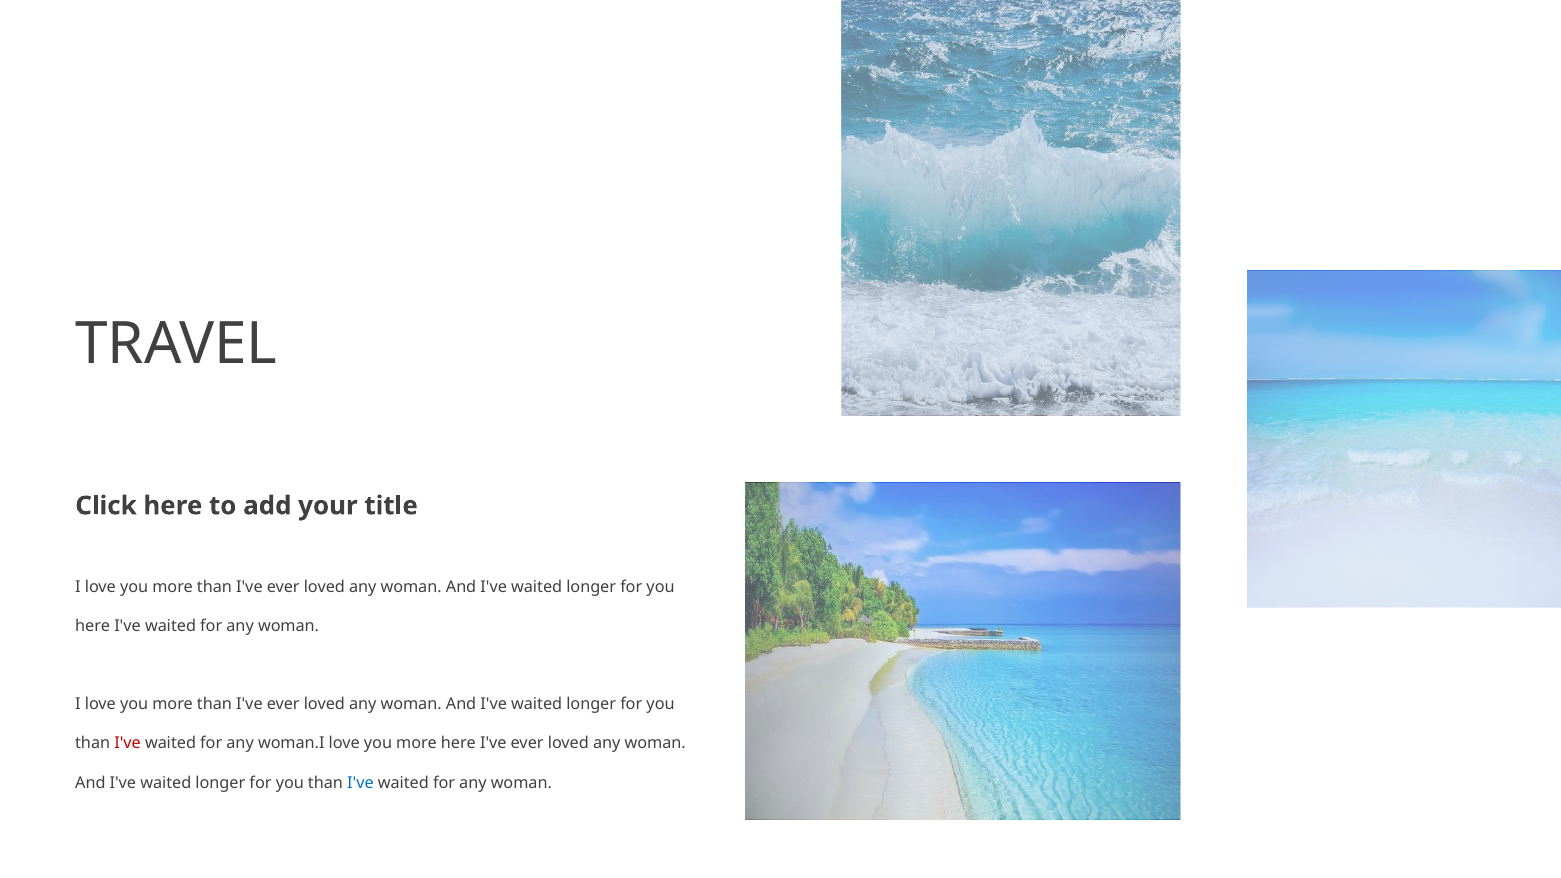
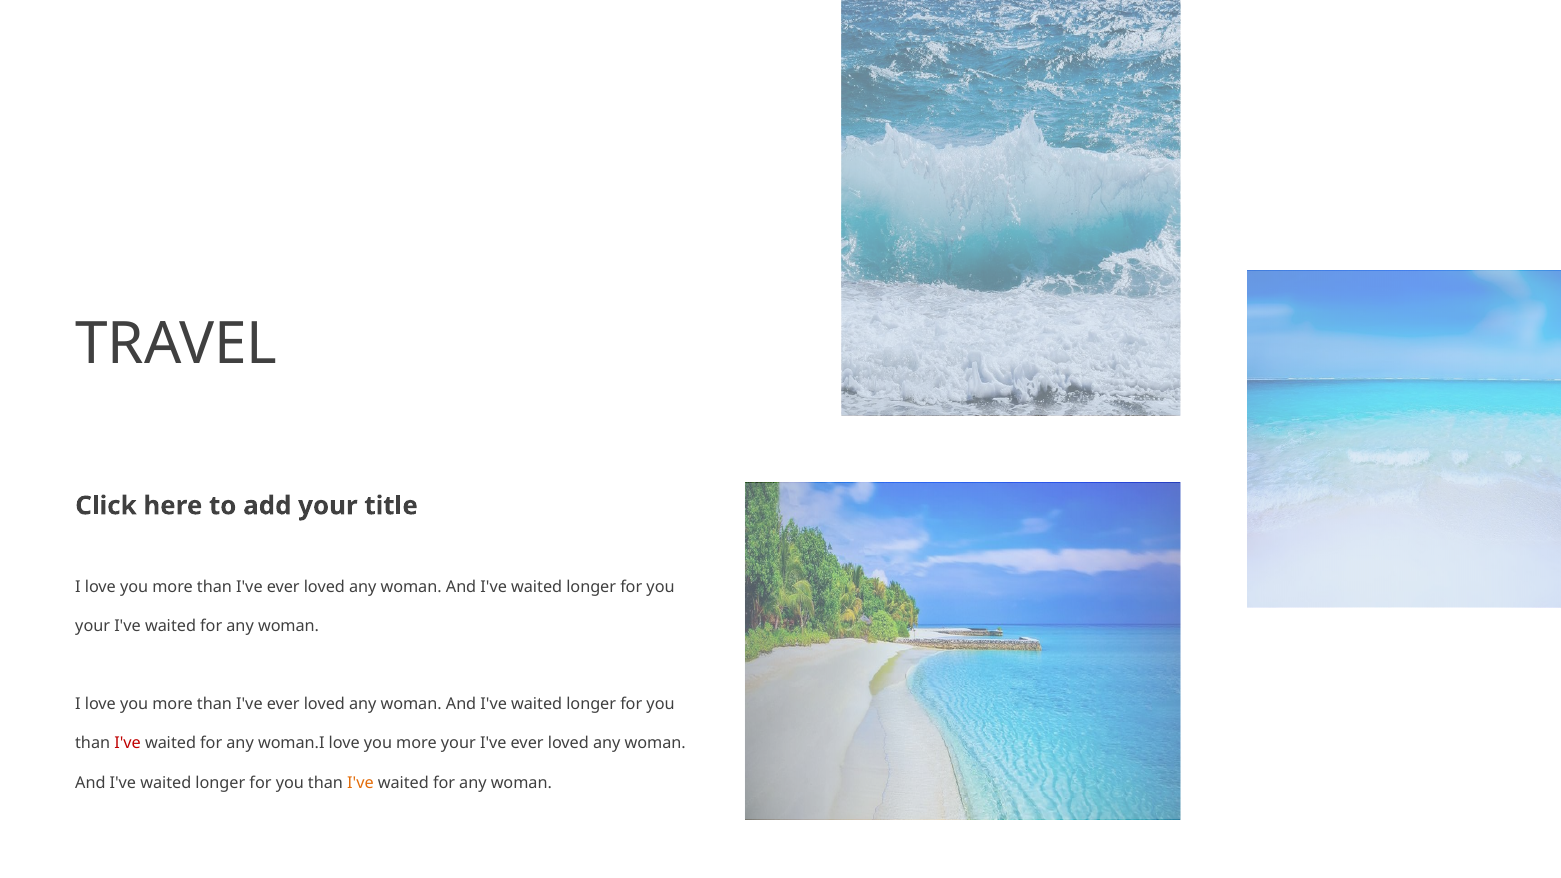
here at (93, 626): here -> your
more here: here -> your
I've at (360, 783) colour: blue -> orange
